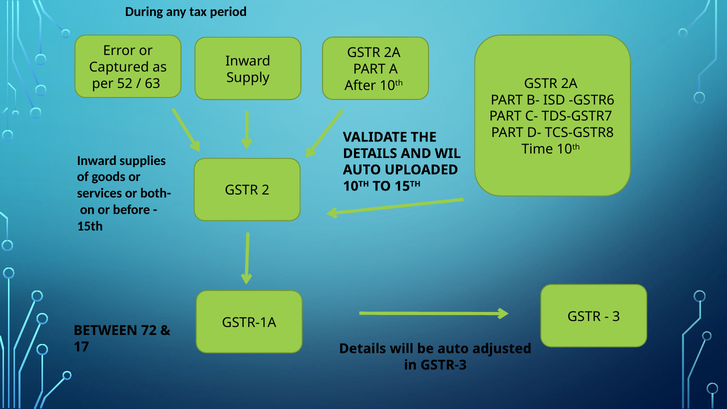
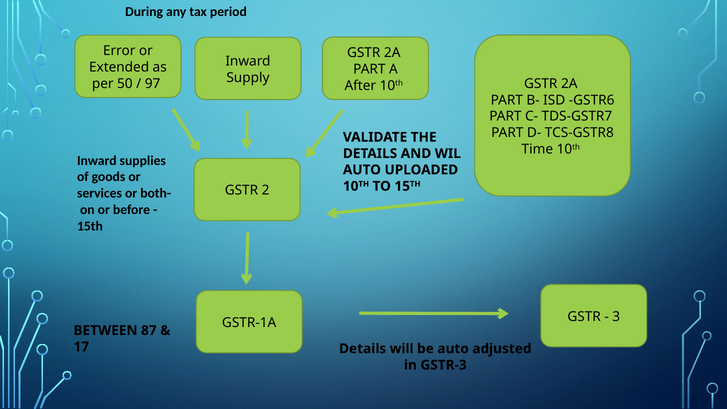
Captured: Captured -> Extended
52: 52 -> 50
63: 63 -> 97
72: 72 -> 87
